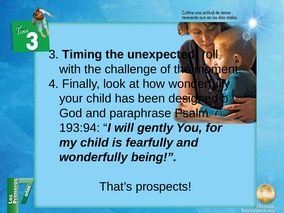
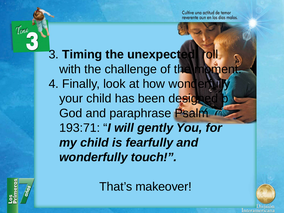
193:94: 193:94 -> 193:71
being: being -> touch
prospects: prospects -> makeover
